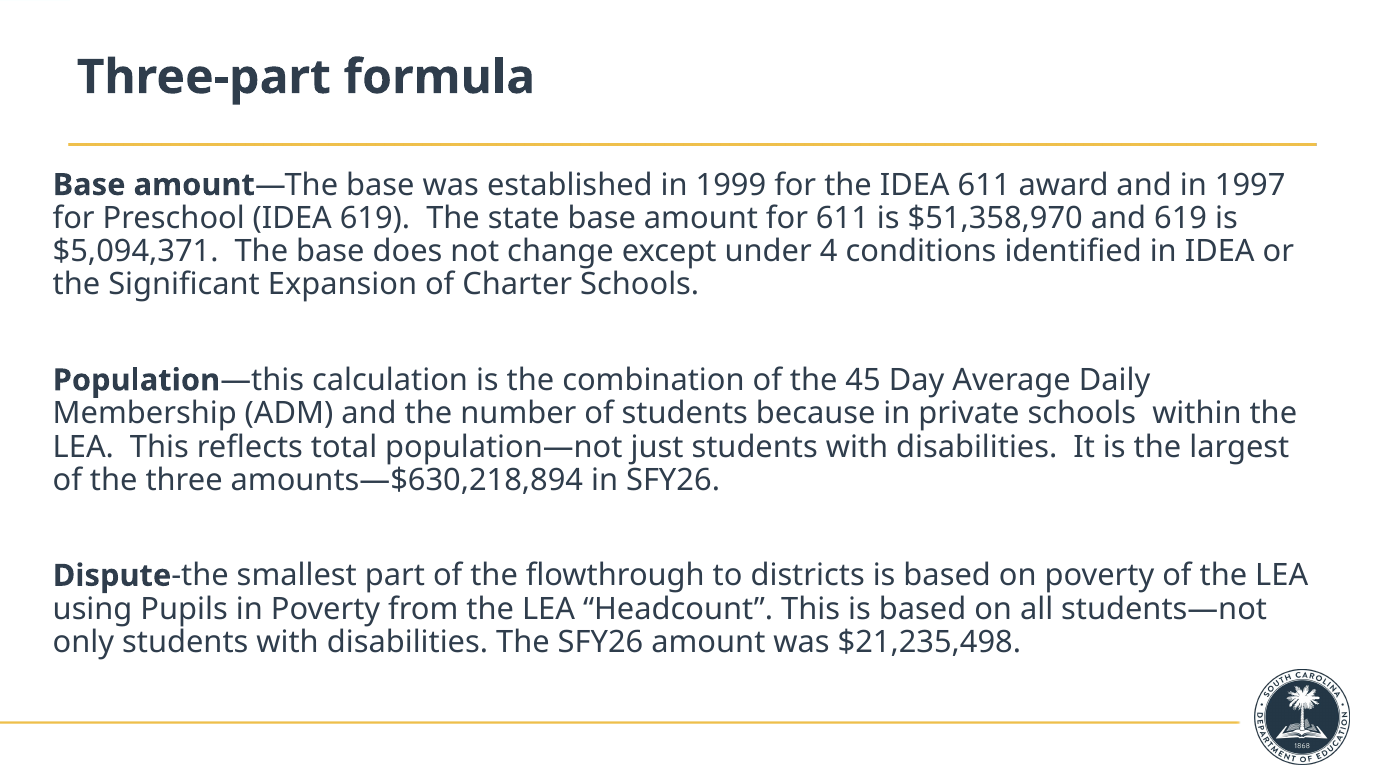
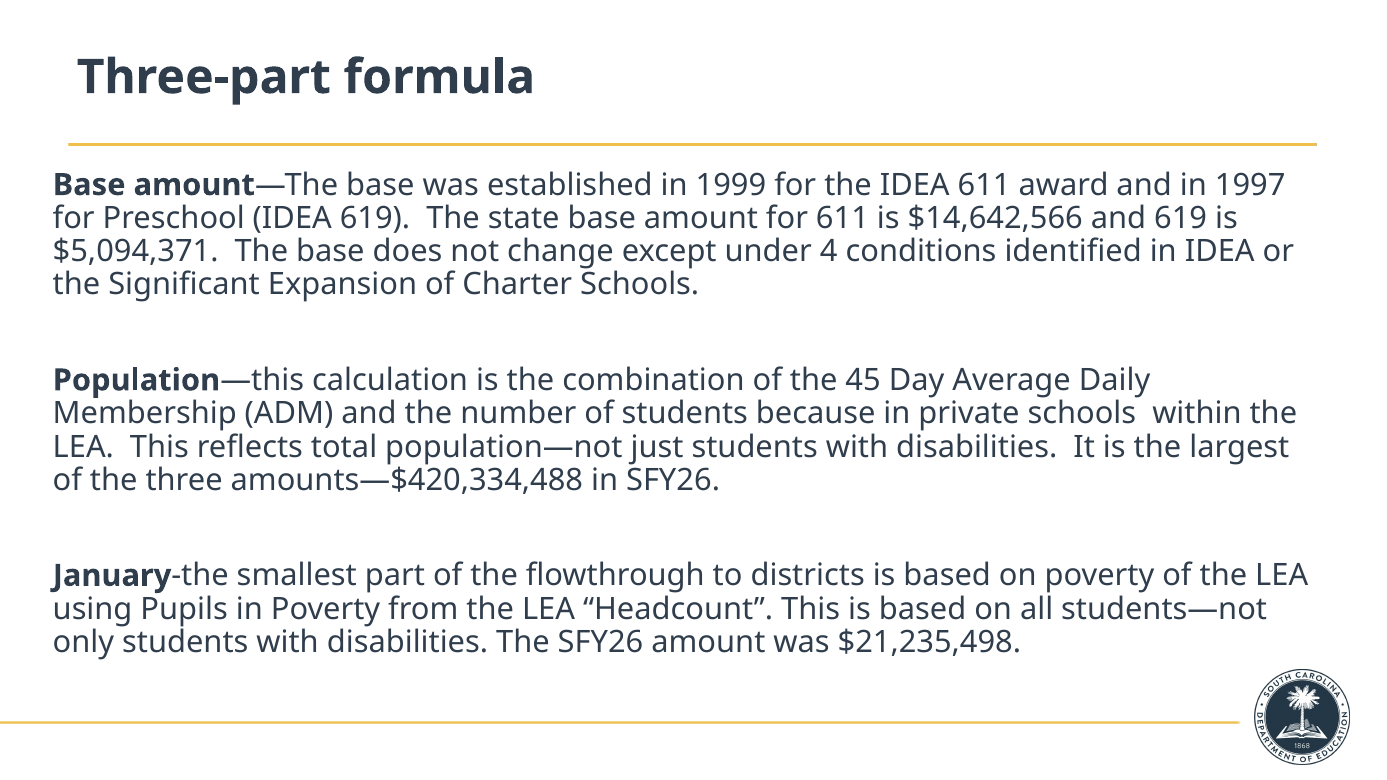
$51,358,970: $51,358,970 -> $14,642,566
amounts—$630,218,894: amounts—$630,218,894 -> amounts—$420,334,488
Dispute: Dispute -> January
